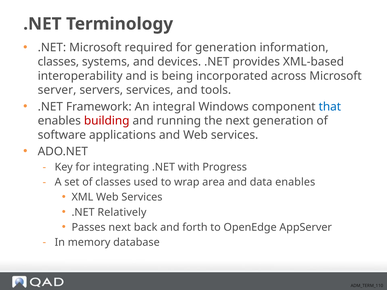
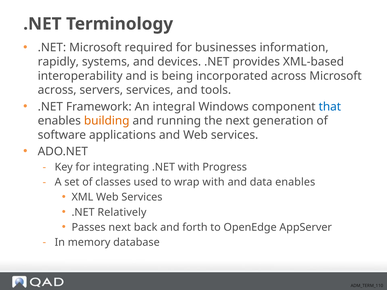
for generation: generation -> businesses
classes at (58, 62): classes -> rapidly
server at (57, 90): server -> across
building colour: red -> orange
wrap area: area -> with
